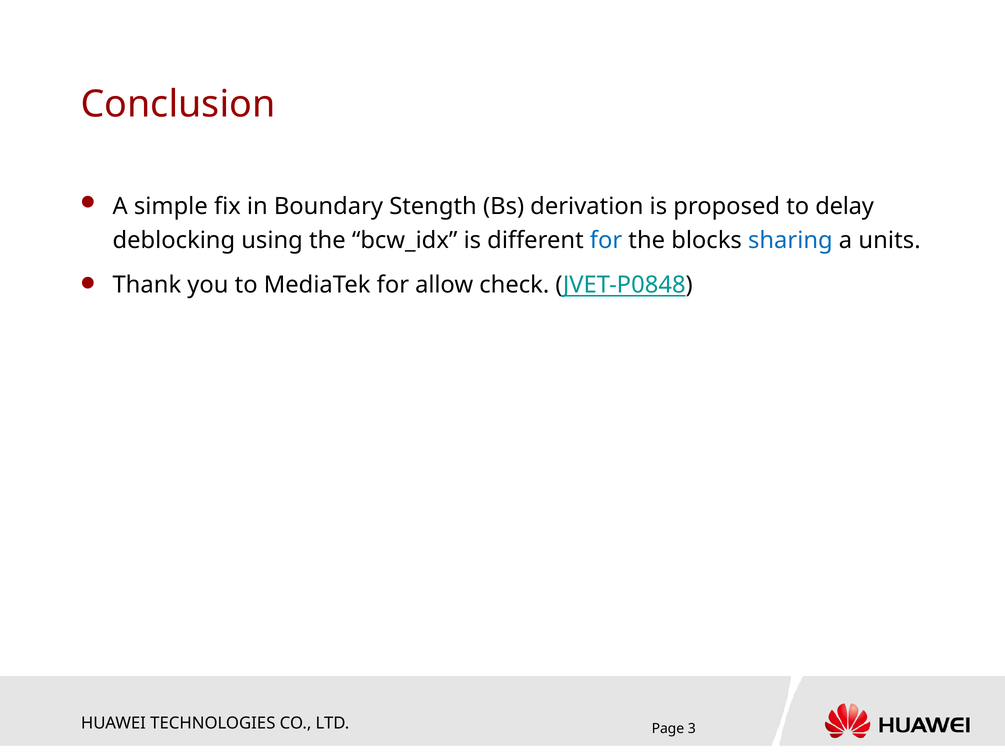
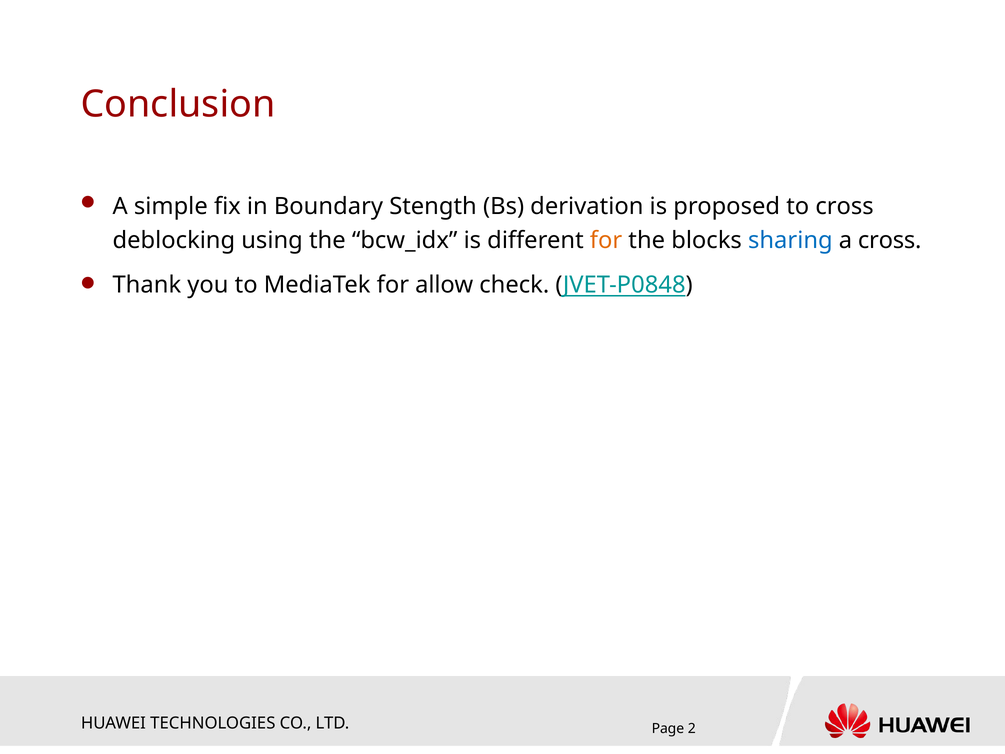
to delay: delay -> cross
for at (606, 241) colour: blue -> orange
a units: units -> cross
3: 3 -> 2
